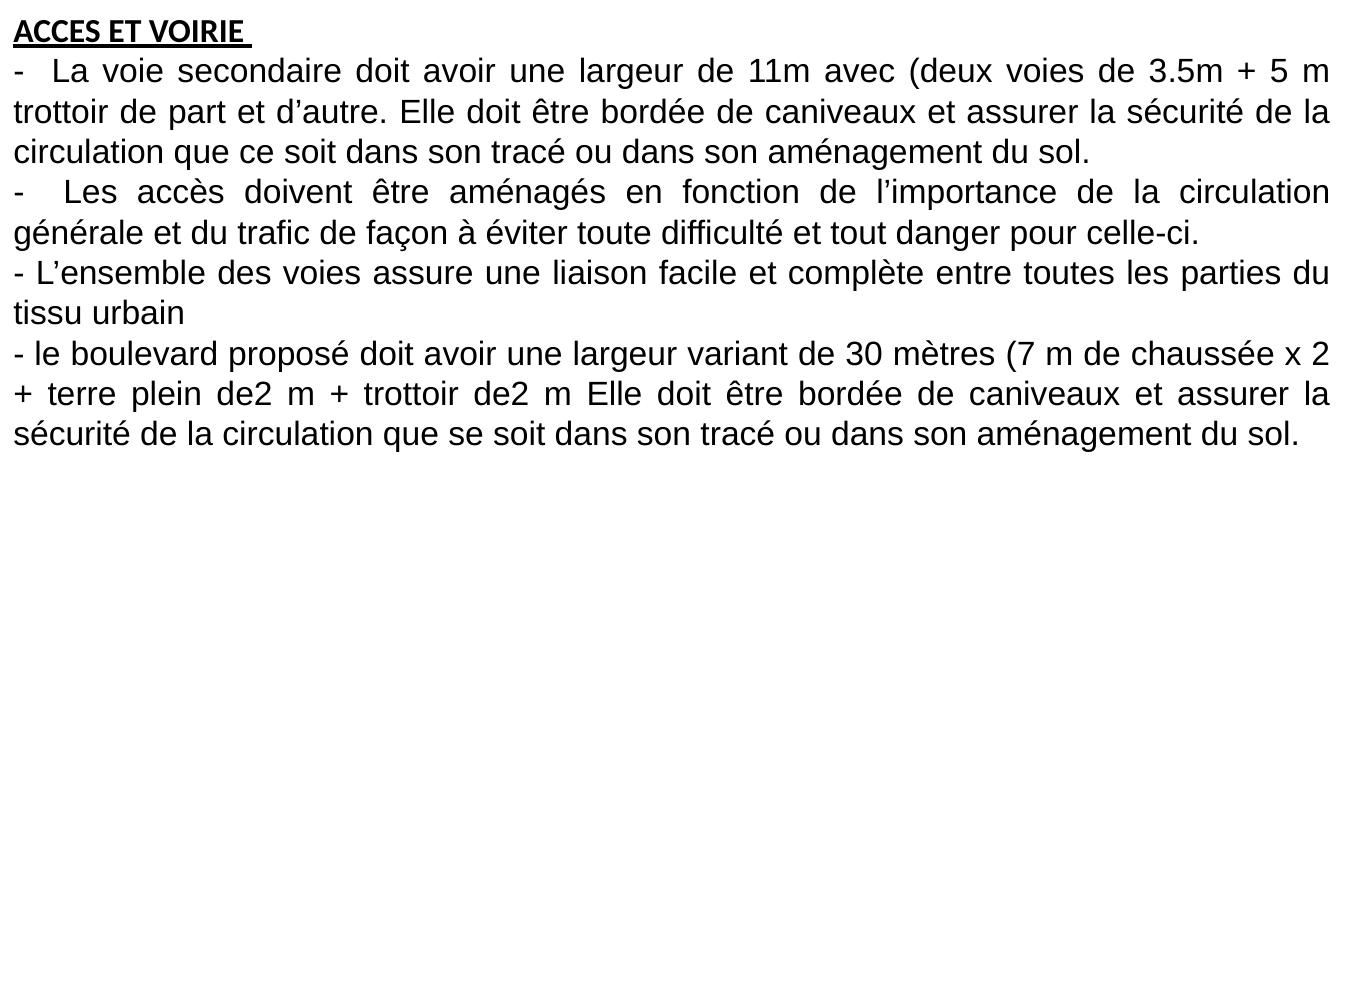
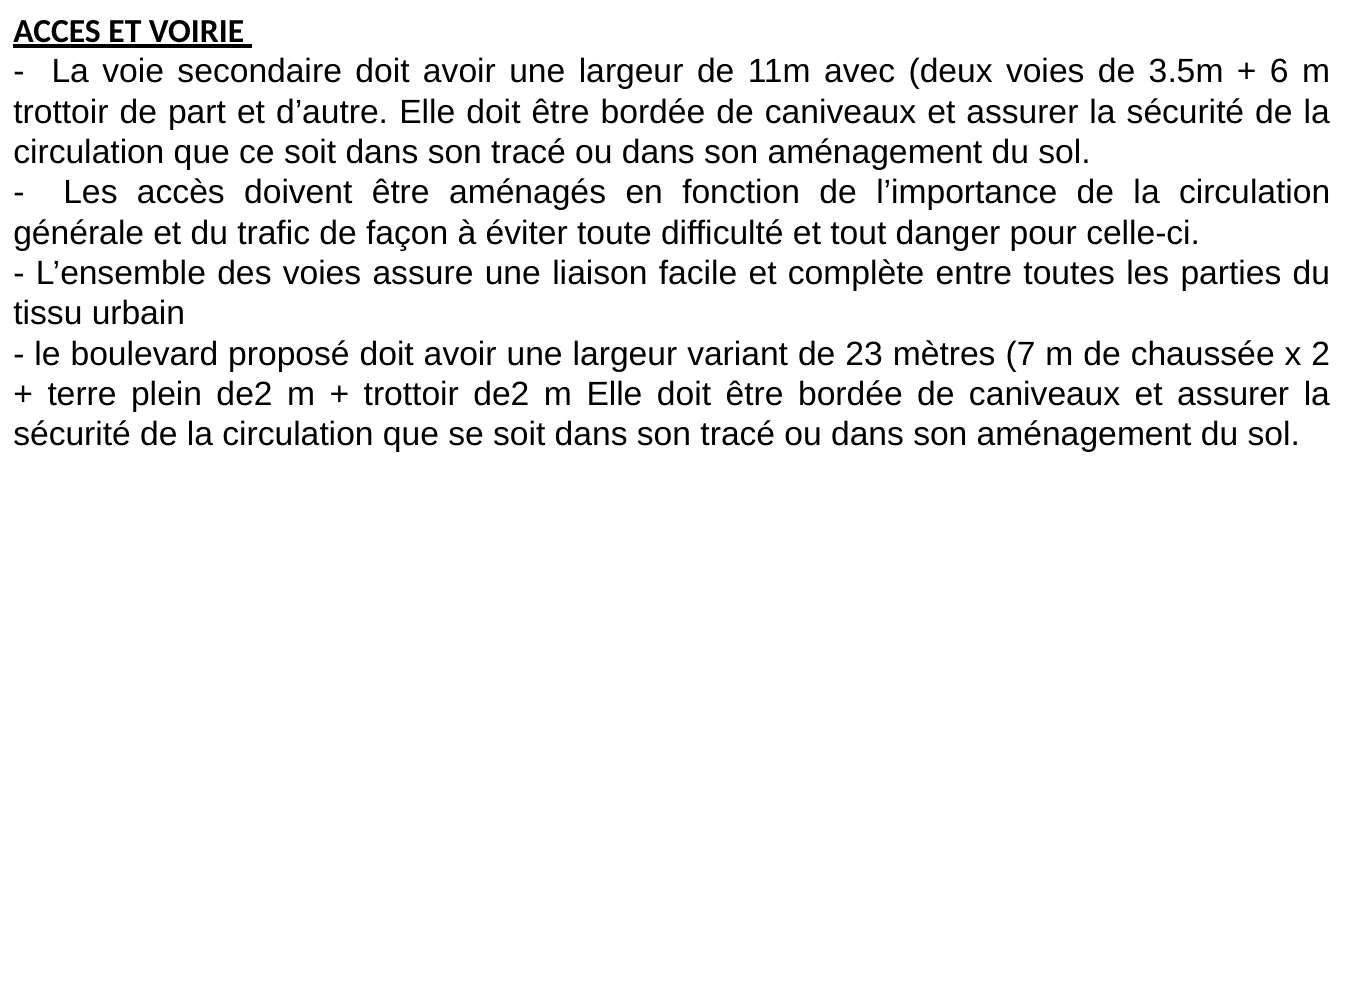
5: 5 -> 6
30: 30 -> 23
